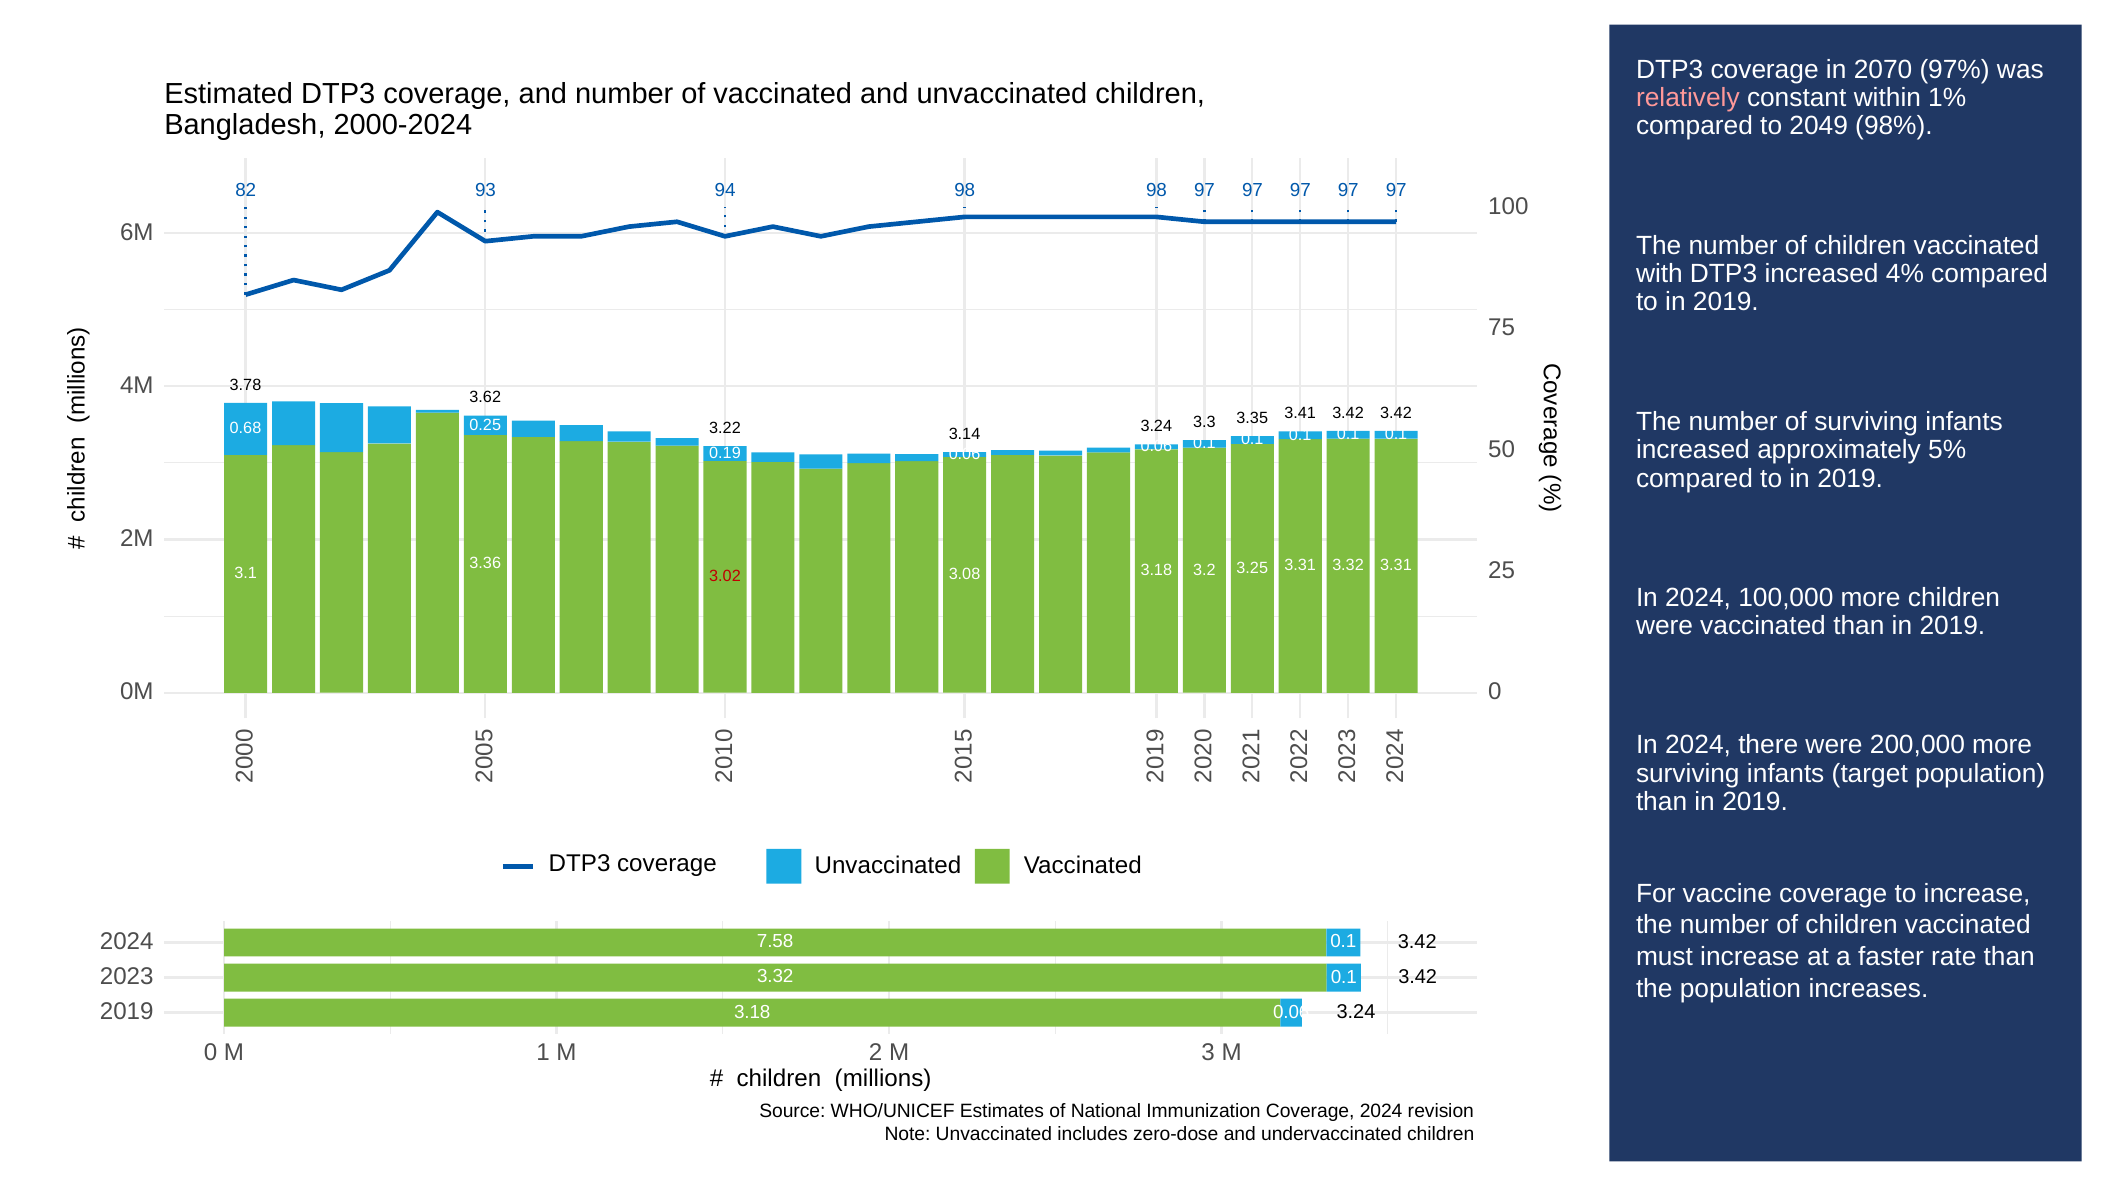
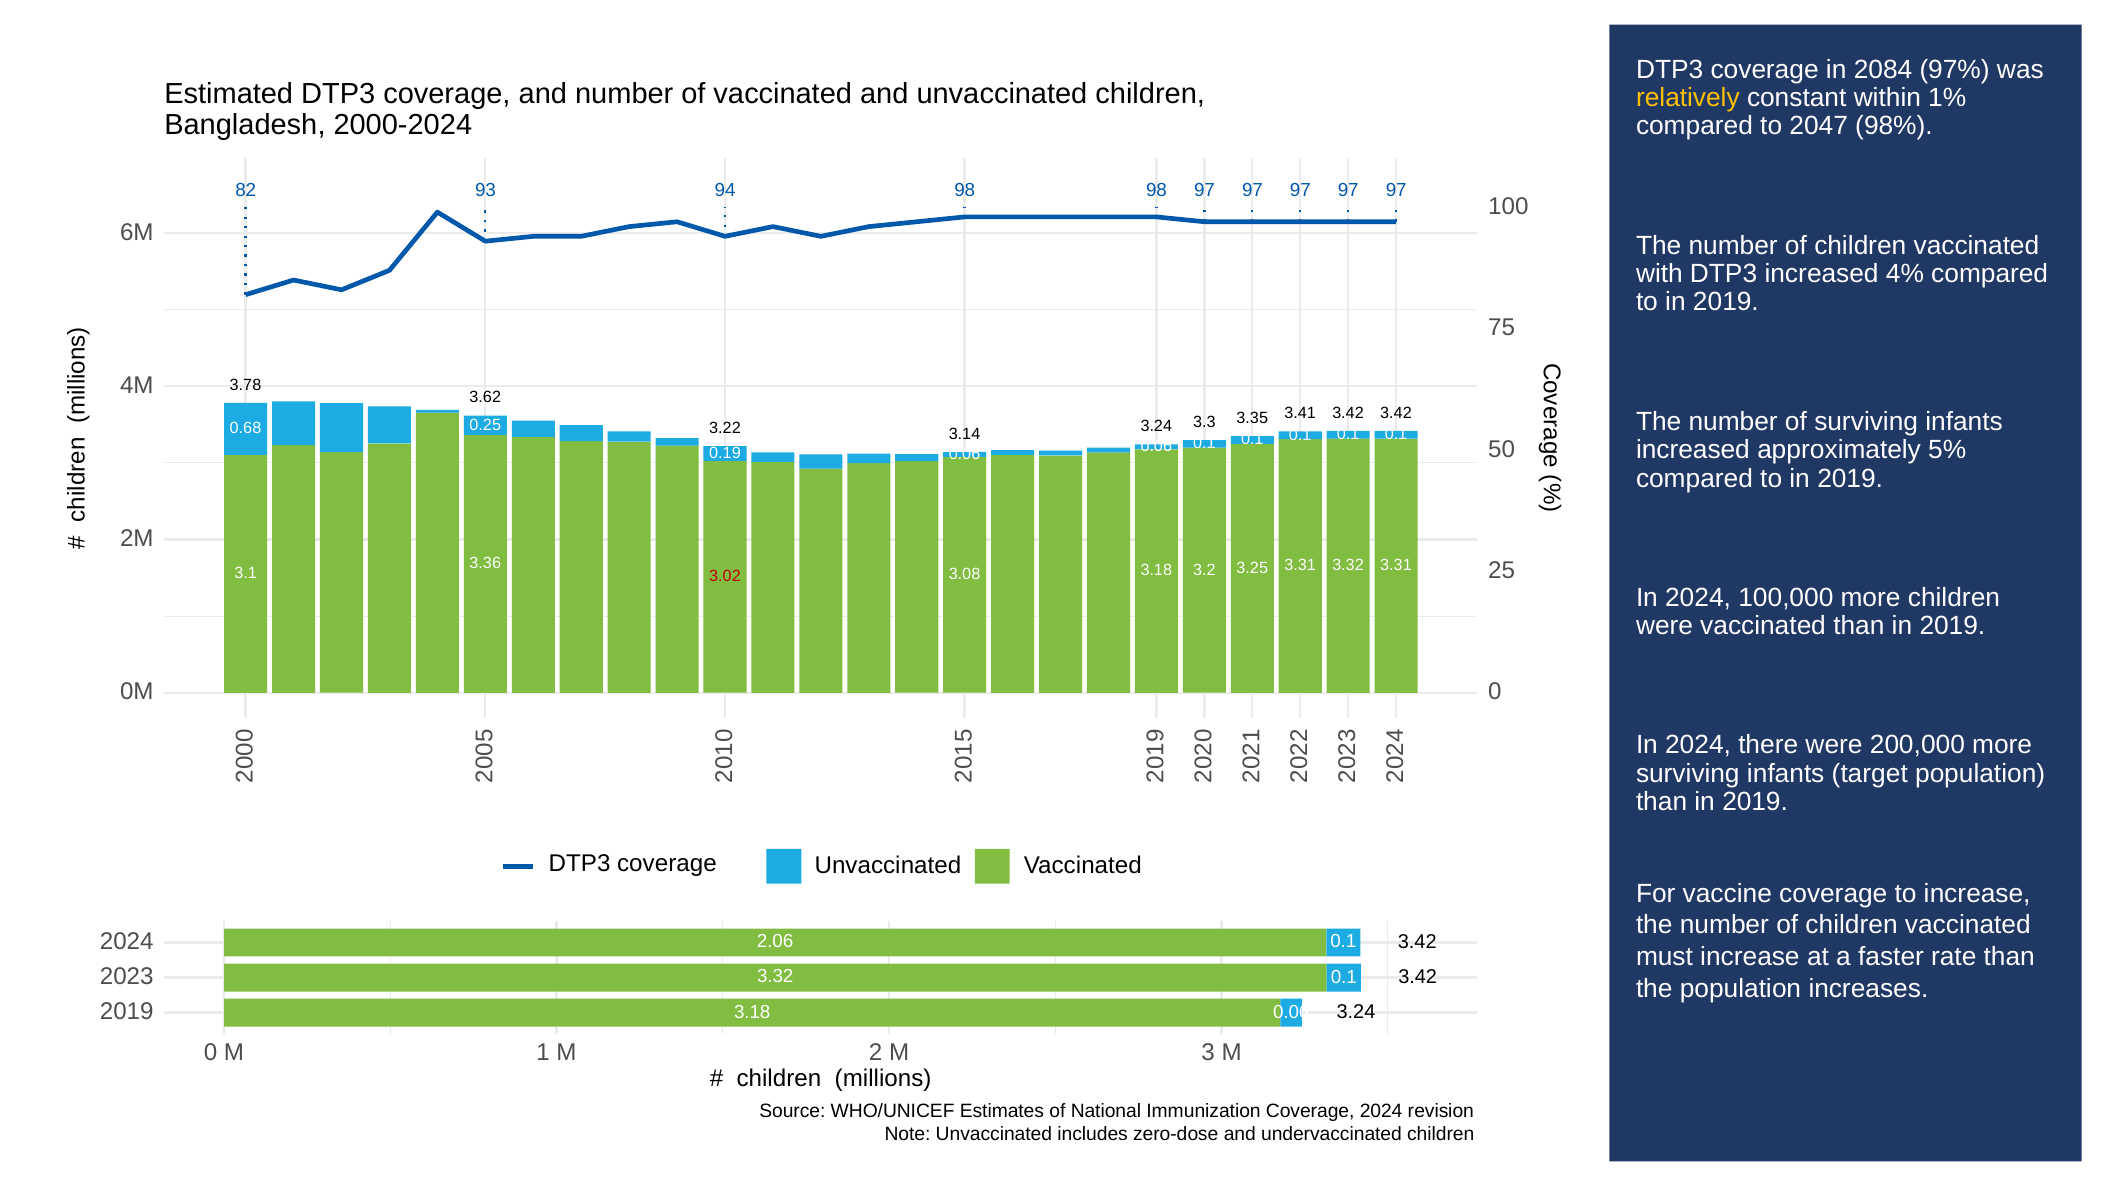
2070: 2070 -> 2084
relatively colour: pink -> yellow
2049: 2049 -> 2047
7.58: 7.58 -> 2.06
